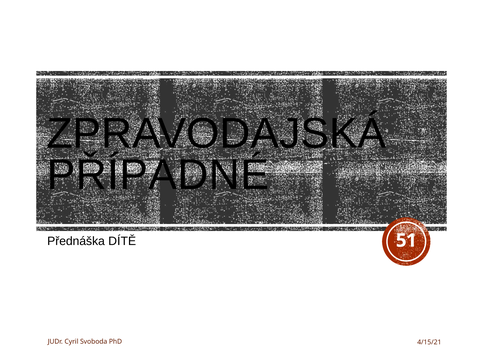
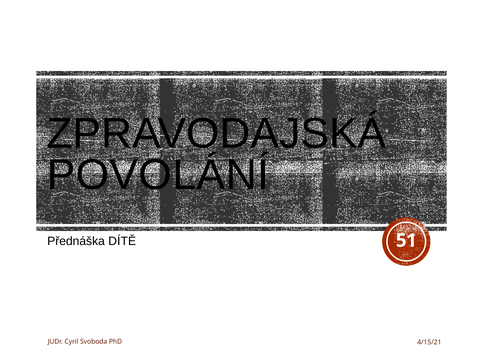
PŘÍPADNÉ: PŘÍPADNÉ -> POVOLÁNÍ
